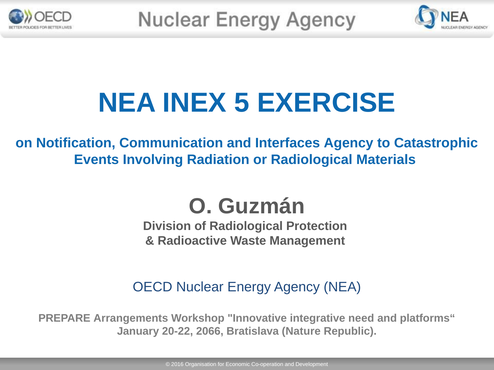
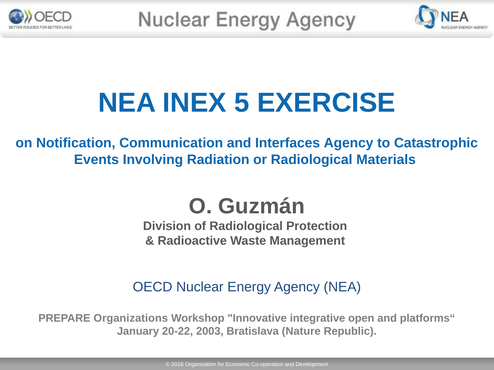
Arrangements: Arrangements -> Organizations
need: need -> open
2066: 2066 -> 2003
